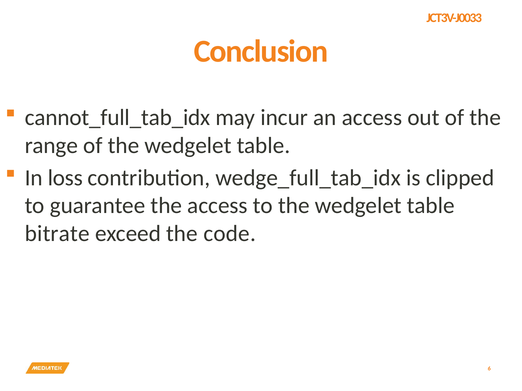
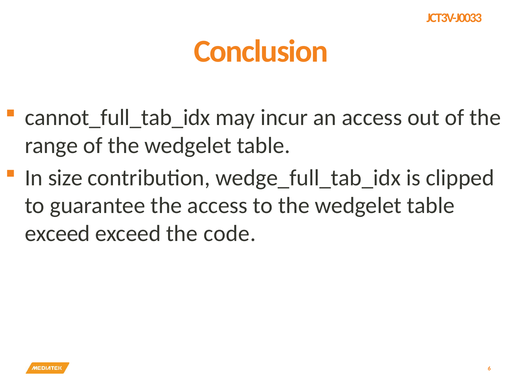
loss: loss -> size
bitrate at (57, 234): bitrate -> exceed
